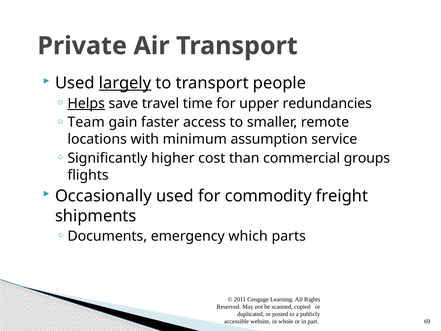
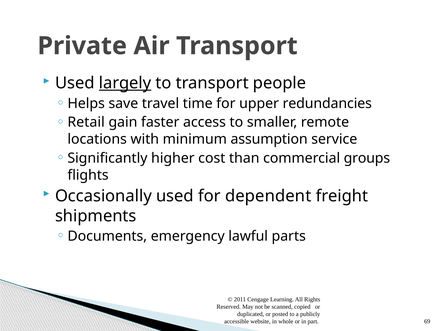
Helps underline: present -> none
Team: Team -> Retail
commodity: commodity -> dependent
which: which -> lawful
